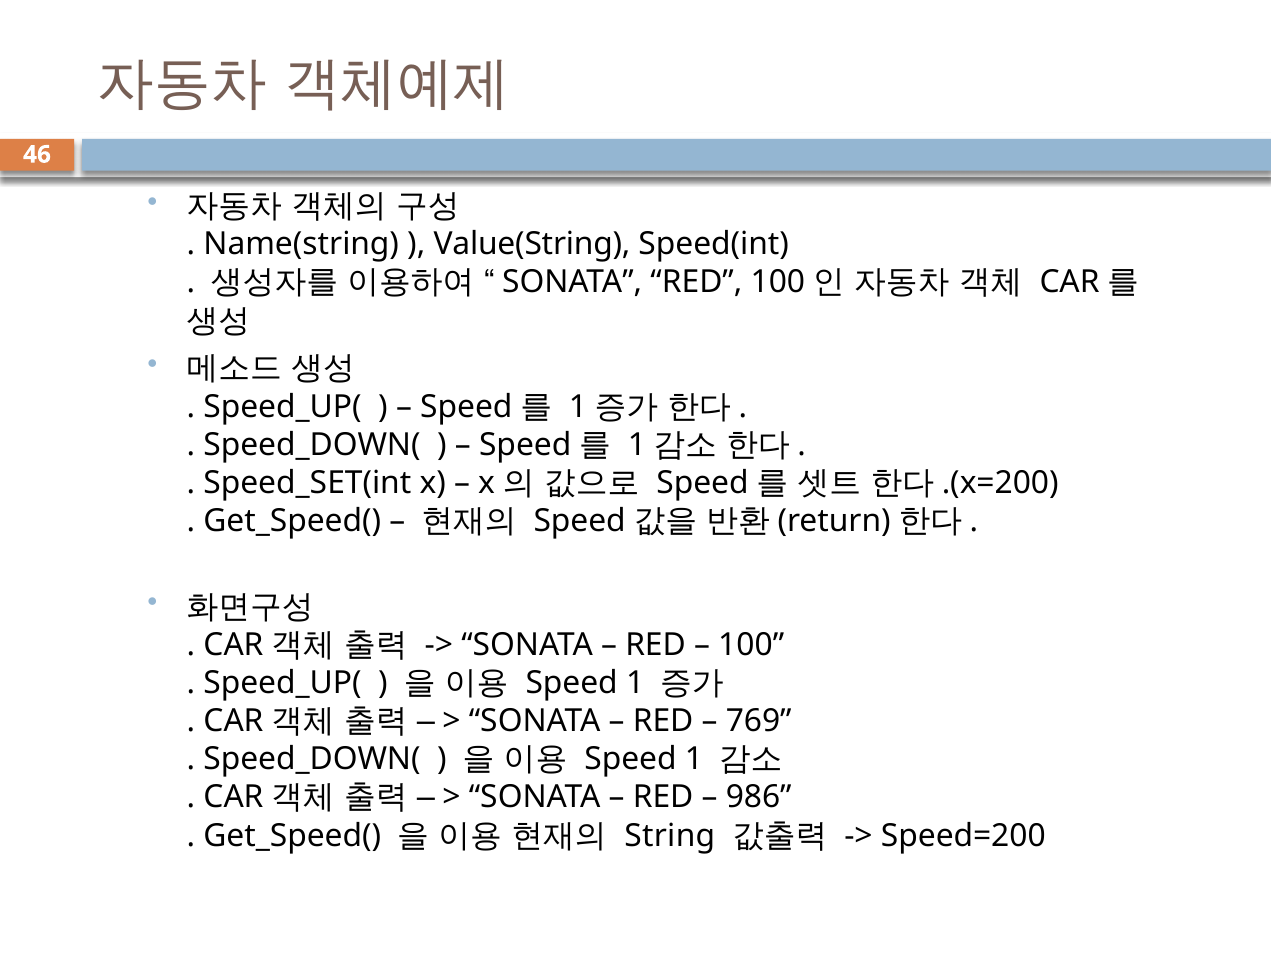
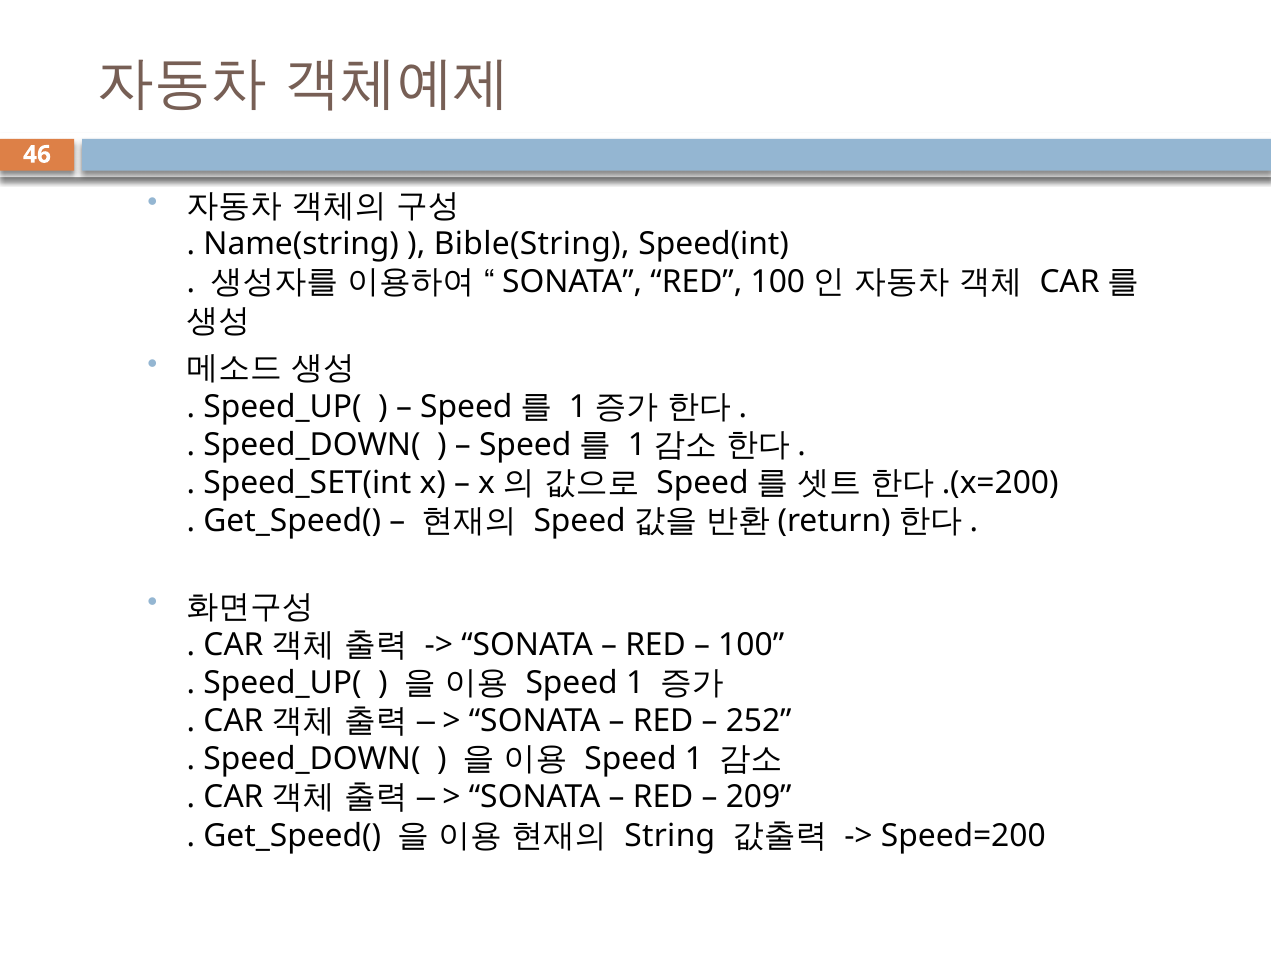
Value(String: Value(String -> Bible(String
769: 769 -> 252
986: 986 -> 209
